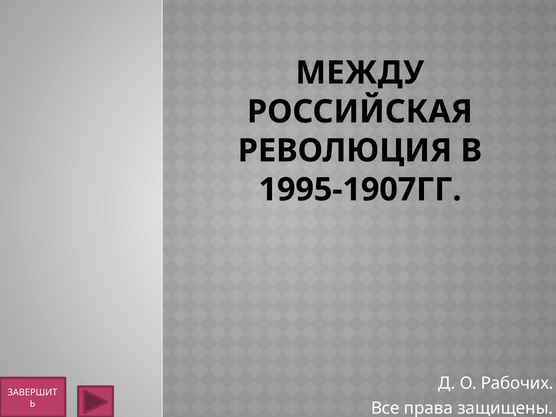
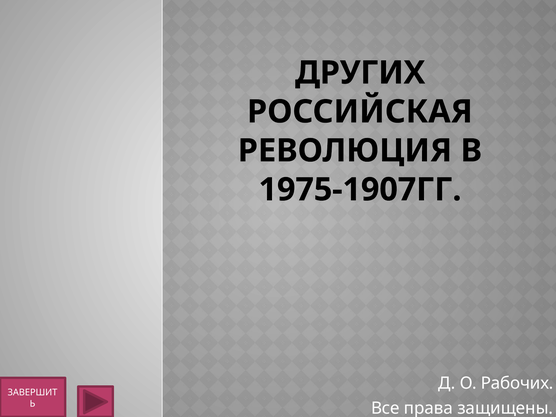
МЕЖДУ: МЕЖДУ -> ДРУГИХ
1995-1907ГГ: 1995-1907ГГ -> 1975-1907ГГ
